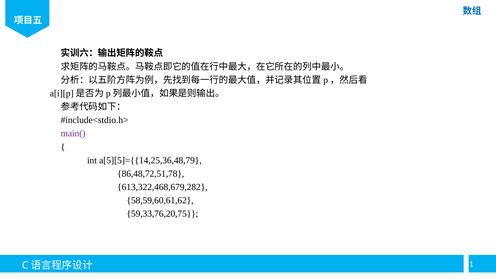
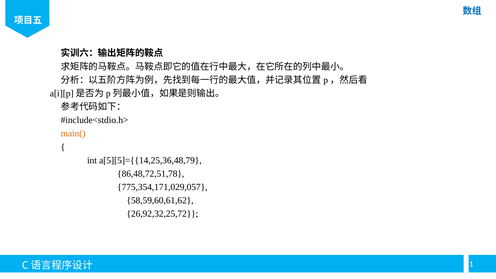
main( colour: purple -> orange
613,322,468,679,282: 613,322,468,679,282 -> 775,354,171,029,057
59,33,76,20,75: 59,33,76,20,75 -> 26,92,32,25,72
